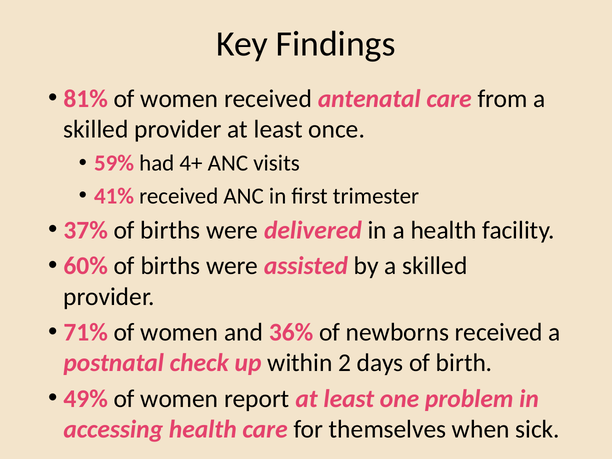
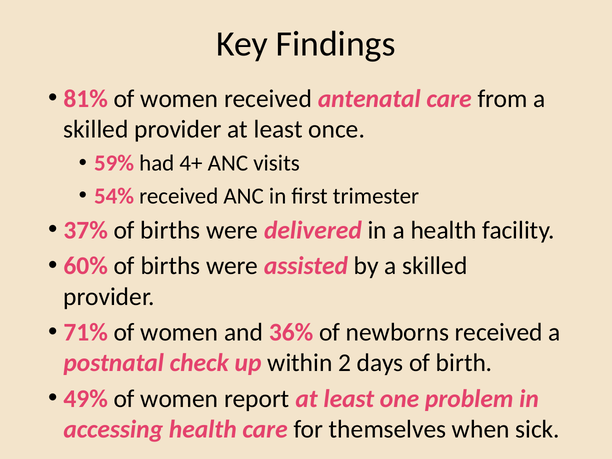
41%: 41% -> 54%
